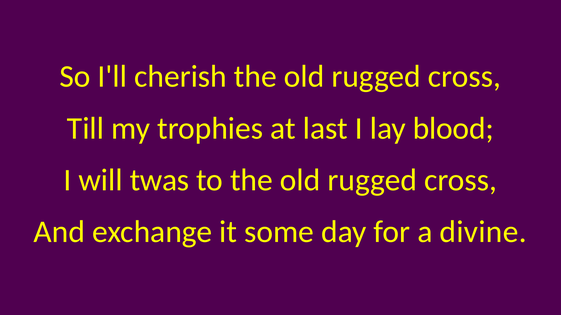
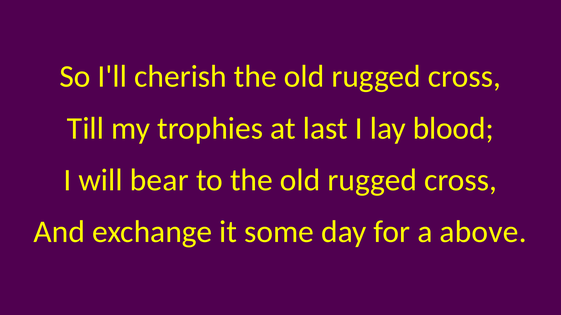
twas: twas -> bear
divine: divine -> above
